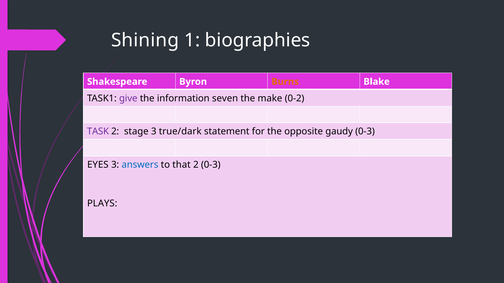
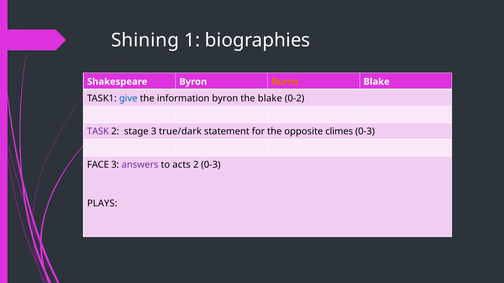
give colour: purple -> blue
information seven: seven -> byron
the make: make -> blake
gaudy: gaudy -> climes
EYES: EYES -> FACE
answers colour: blue -> purple
that: that -> acts
